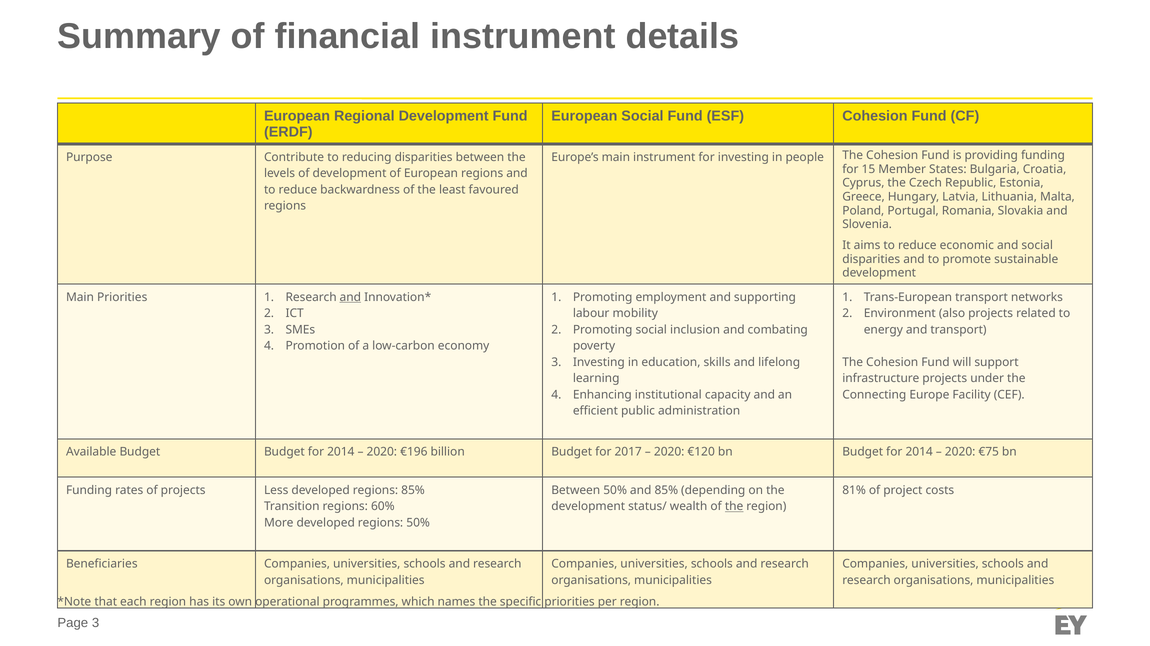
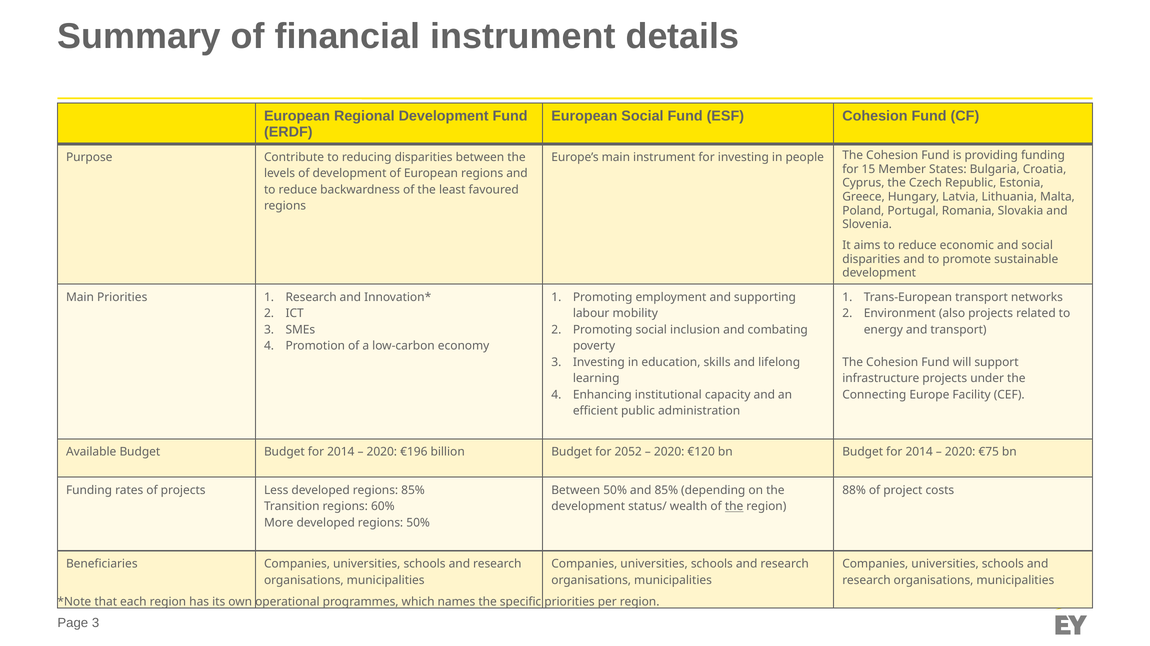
and at (350, 297) underline: present -> none
2017: 2017 -> 2052
81%: 81% -> 88%
